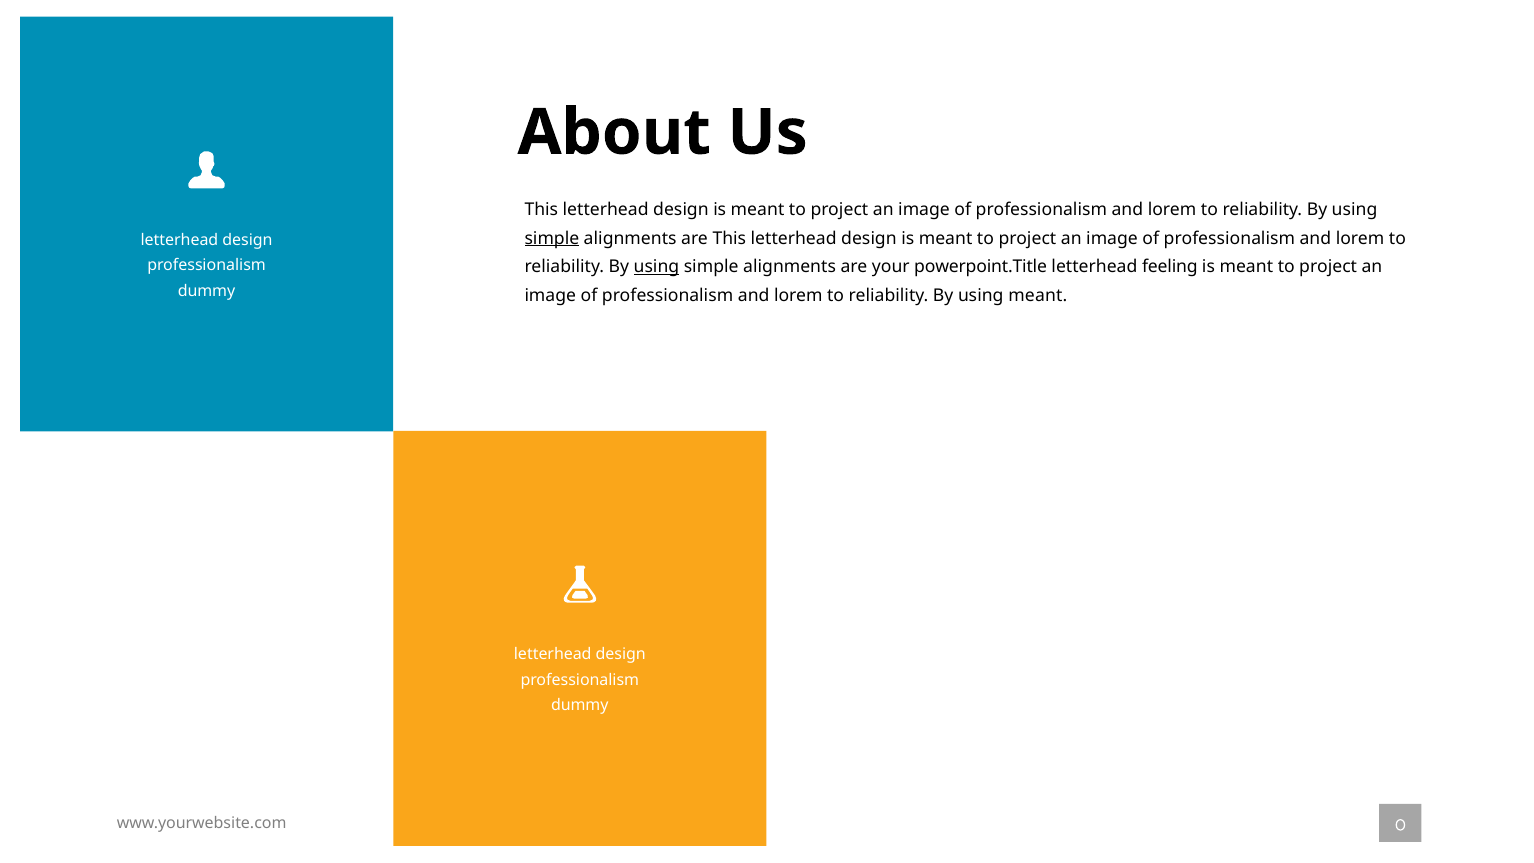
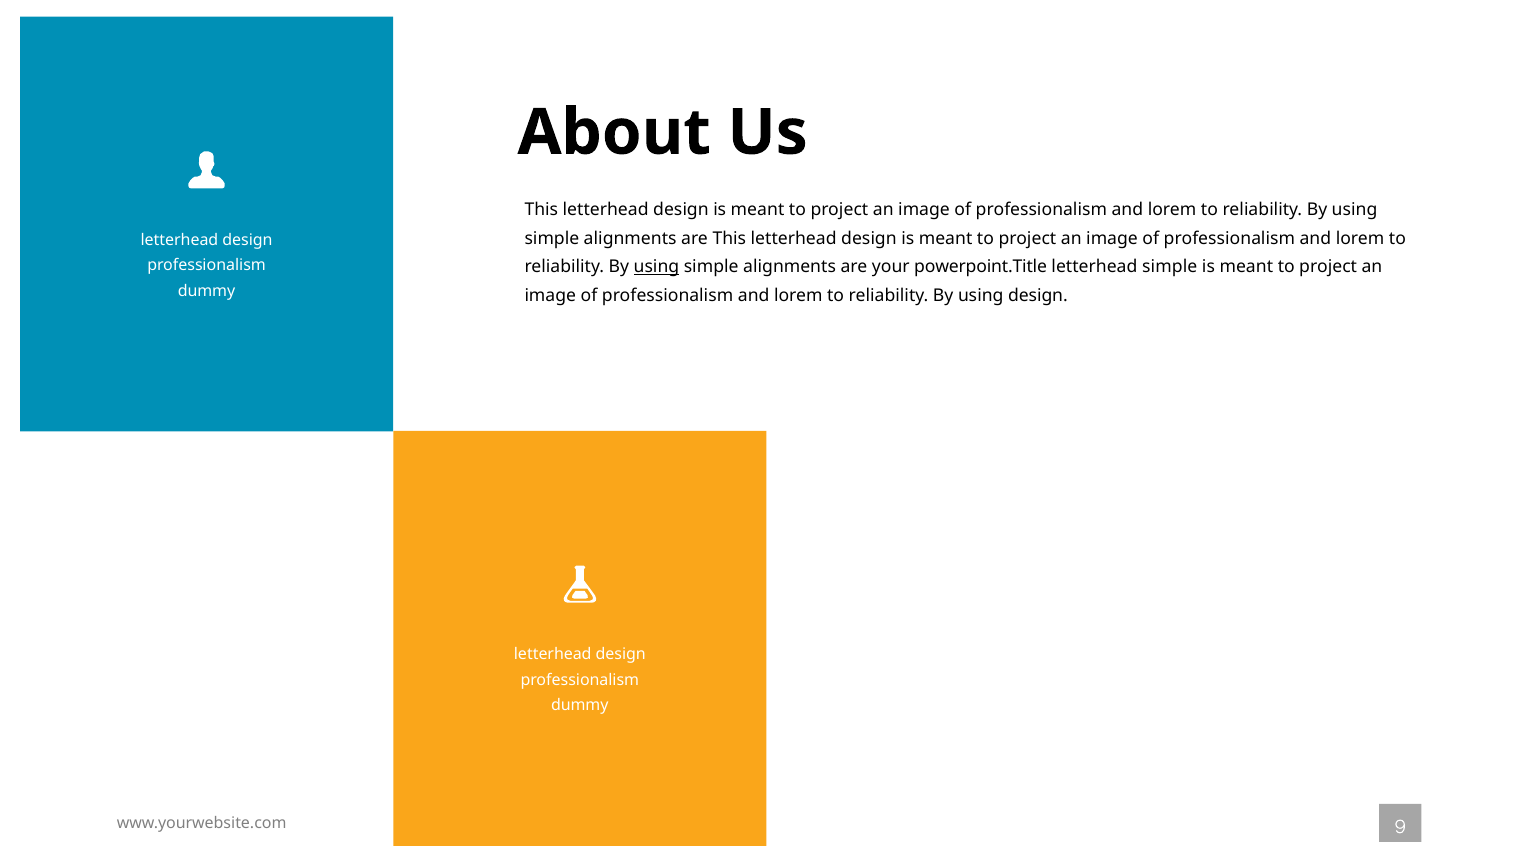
simple at (552, 238) underline: present -> none
letterhead feeling: feeling -> simple
using meant: meant -> design
0: 0 -> 9
